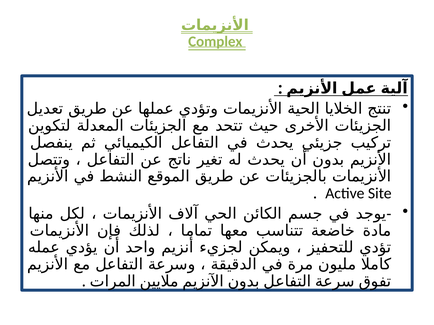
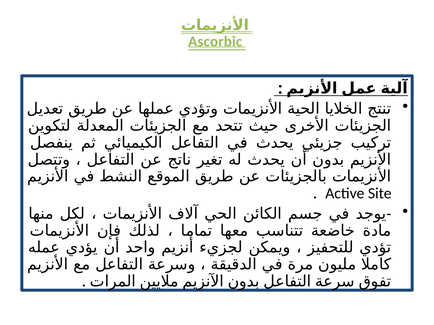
Complex: Complex -> Ascorbic
